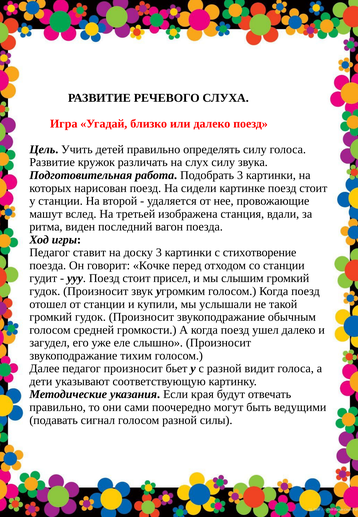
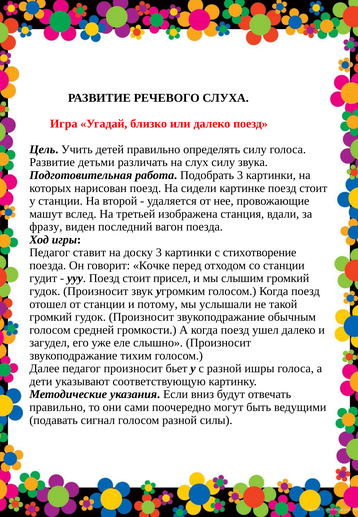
кружок: кружок -> детьми
ритма: ритма -> фразу
купили: купили -> потому
видит: видит -> ишры
края: края -> вниз
